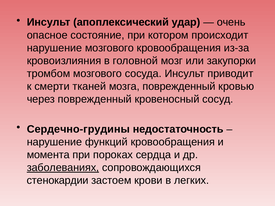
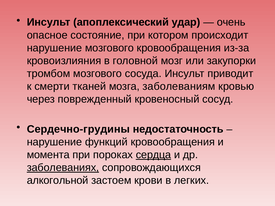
мозга поврежденный: поврежденный -> заболеваниям
сердца underline: none -> present
стенокардии: стенокардии -> алкогольной
